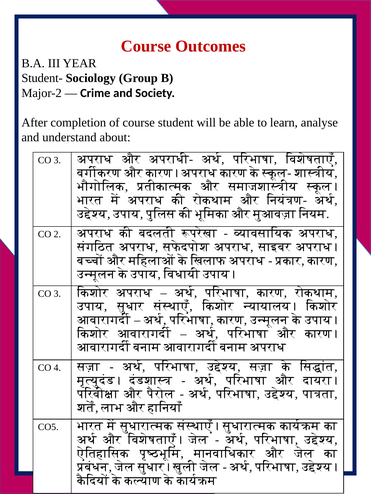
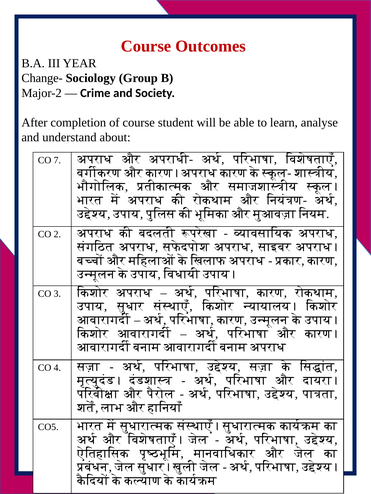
Student-: Student- -> Change-
3 at (57, 160): 3 -> 7
